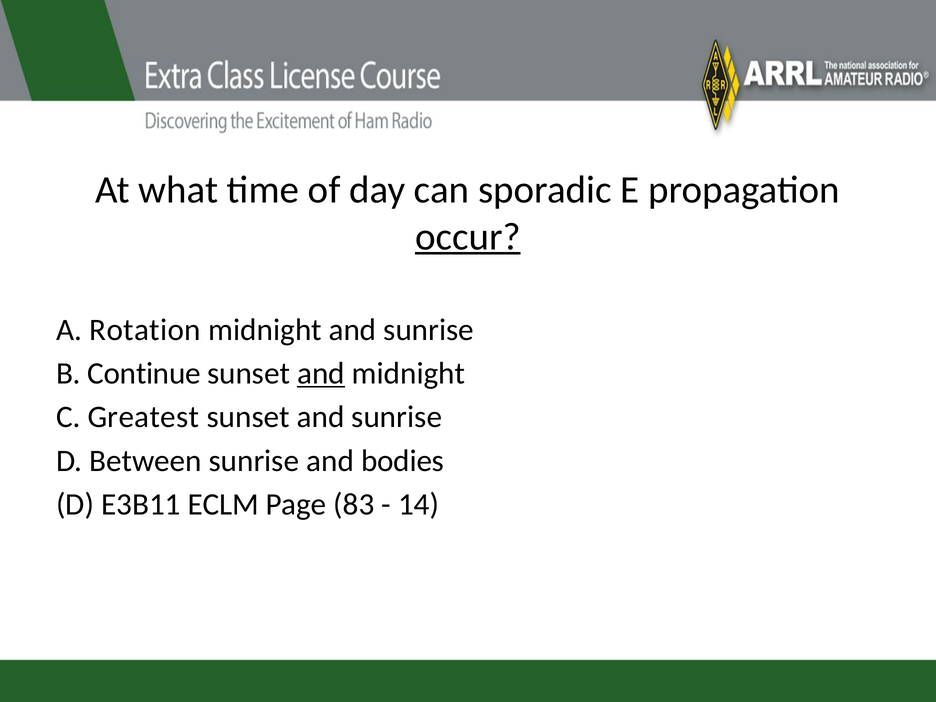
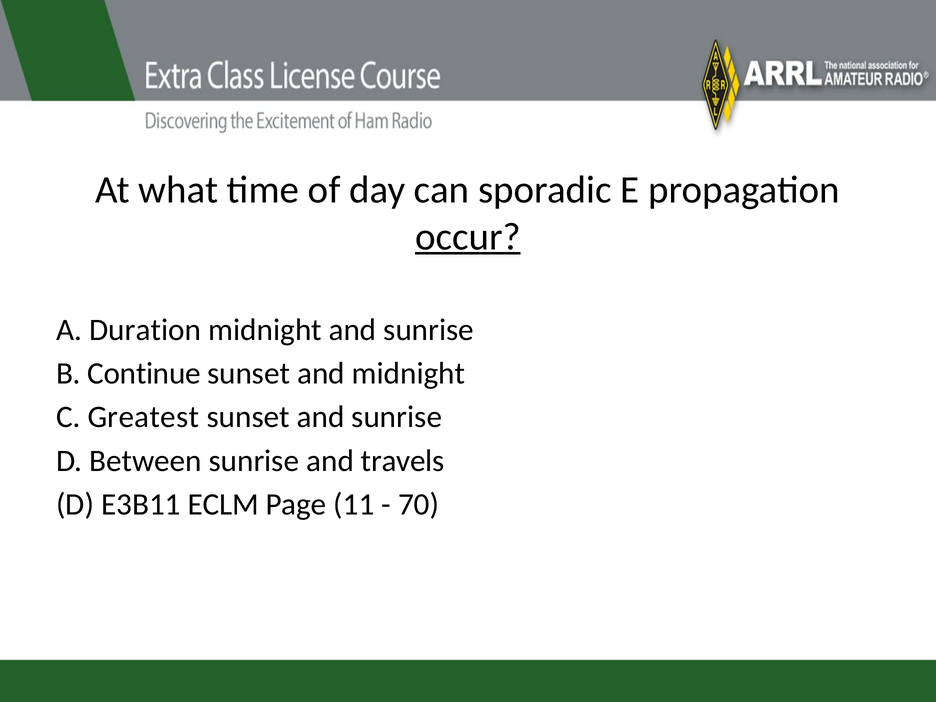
Rotation: Rotation -> Duration
and at (321, 373) underline: present -> none
bodies: bodies -> travels
83: 83 -> 11
14: 14 -> 70
